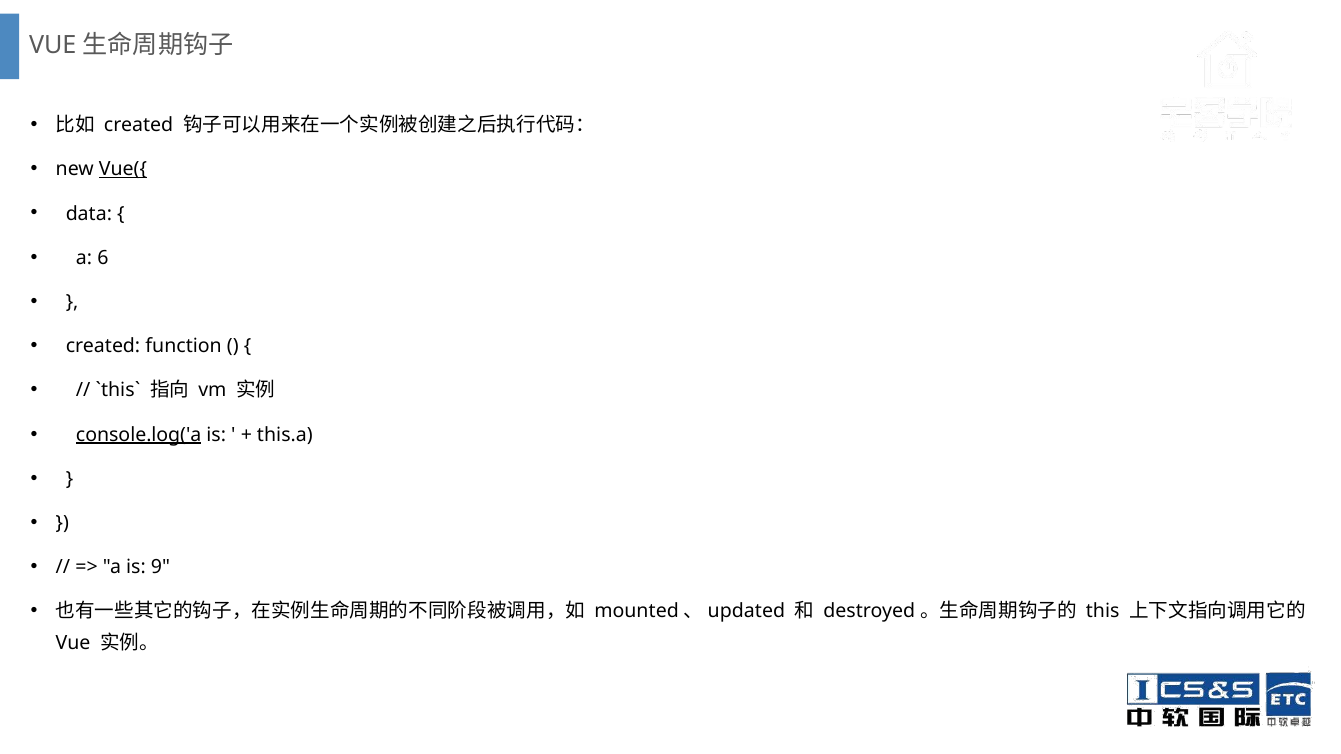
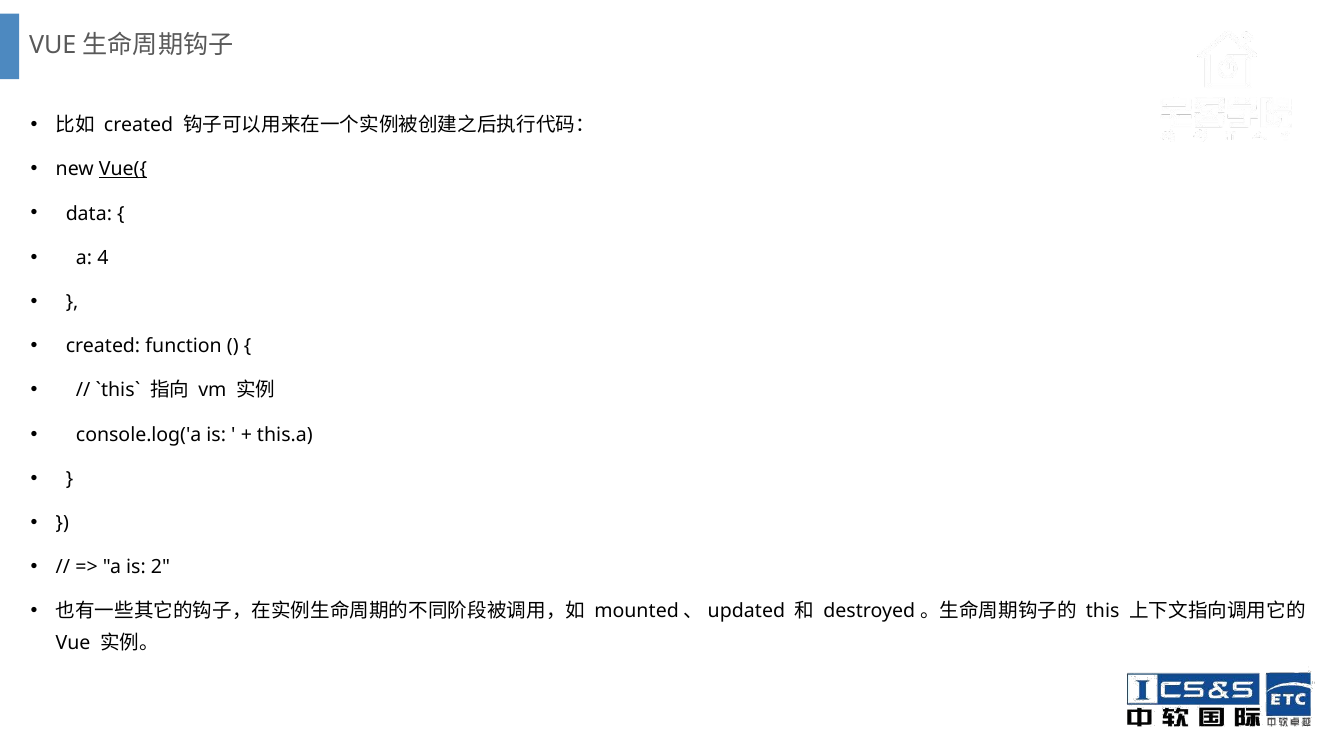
6: 6 -> 4
console.log('a underline: present -> none
9: 9 -> 2
